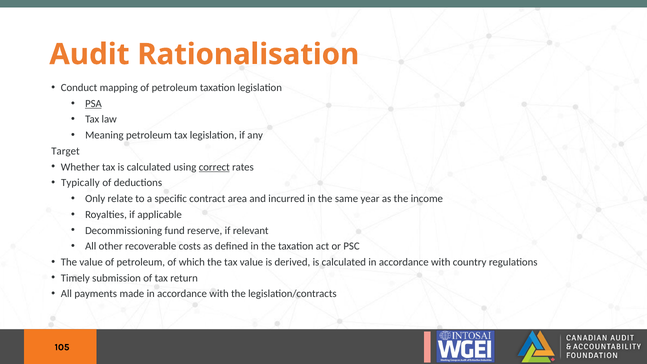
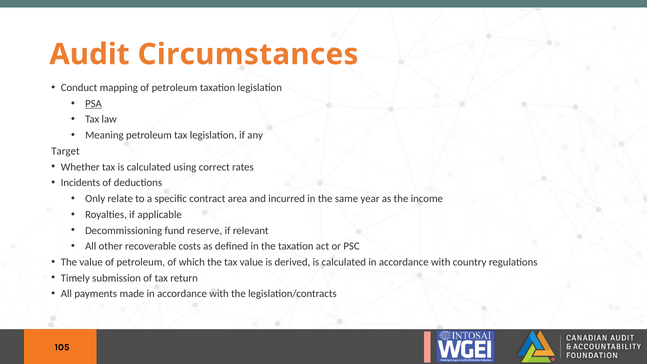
Rationalisation: Rationalisation -> Circumstances
correct underline: present -> none
Typically: Typically -> Incidents
